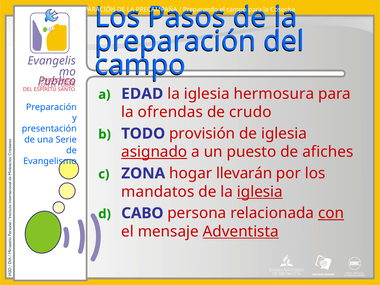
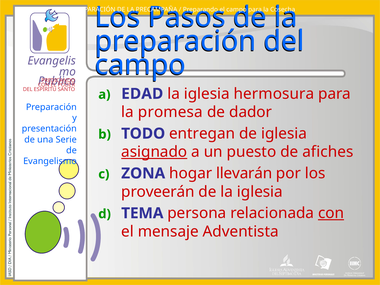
ofrendas: ofrendas -> promesa
crudo: crudo -> dador
provisión: provisión -> entregan
mandatos: mandatos -> proveerán
iglesia at (260, 192) underline: present -> none
CABO: CABO -> TEMA
Adventista underline: present -> none
